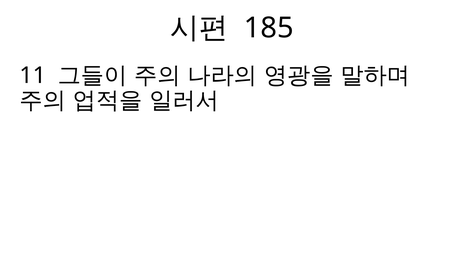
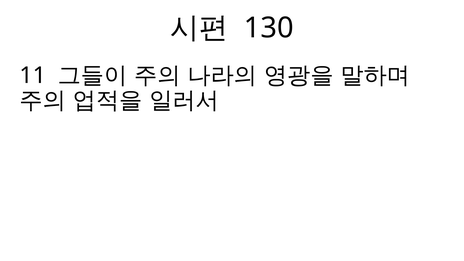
185: 185 -> 130
